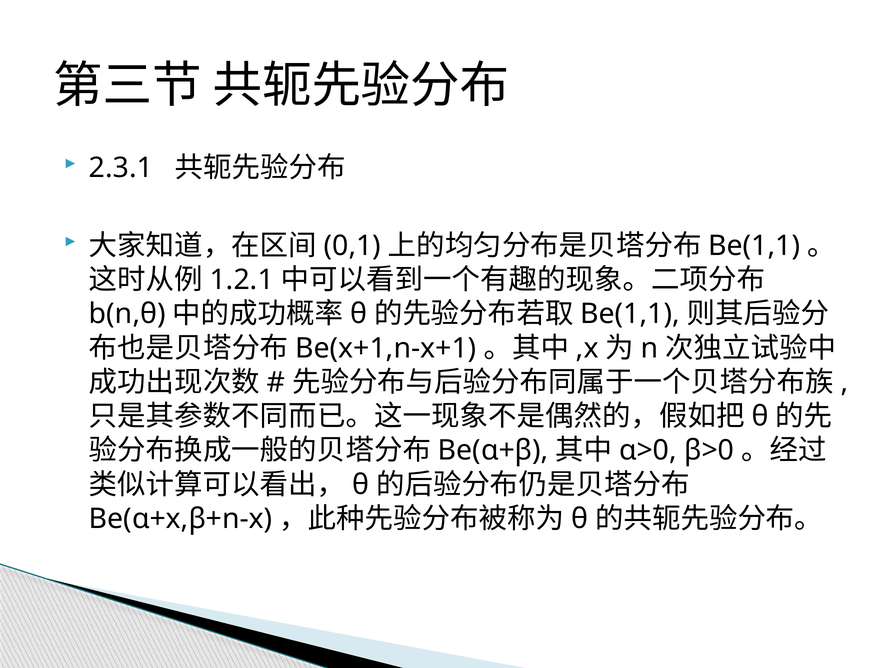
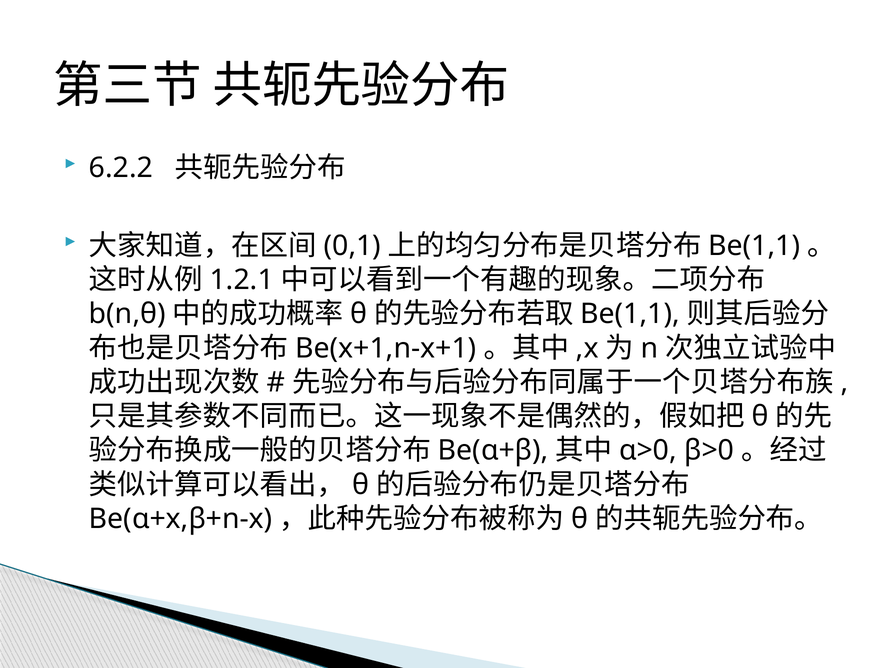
2.3.1: 2.3.1 -> 6.2.2
